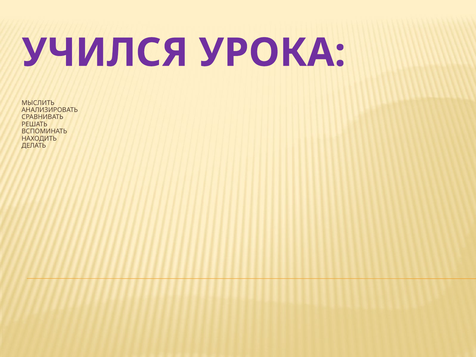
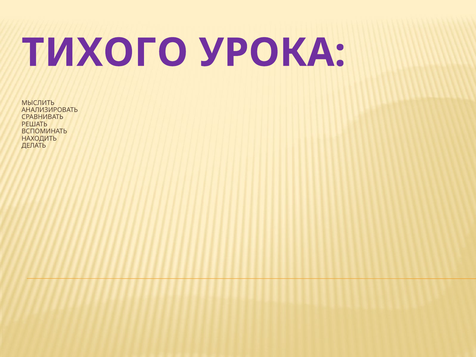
УЧИЛСЯ: УЧИЛСЯ -> ТИХОГО
